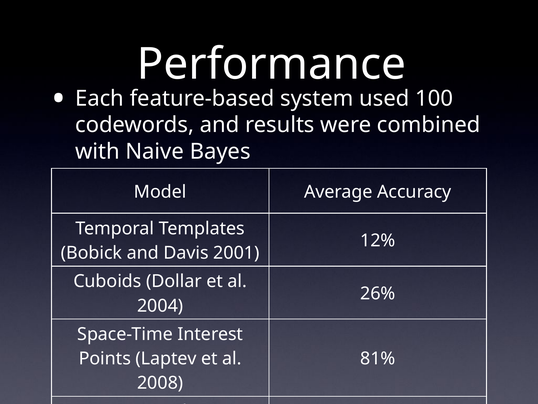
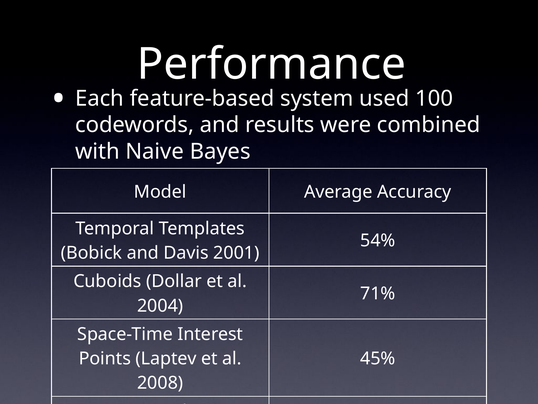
12%: 12% -> 54%
26%: 26% -> 71%
81%: 81% -> 45%
